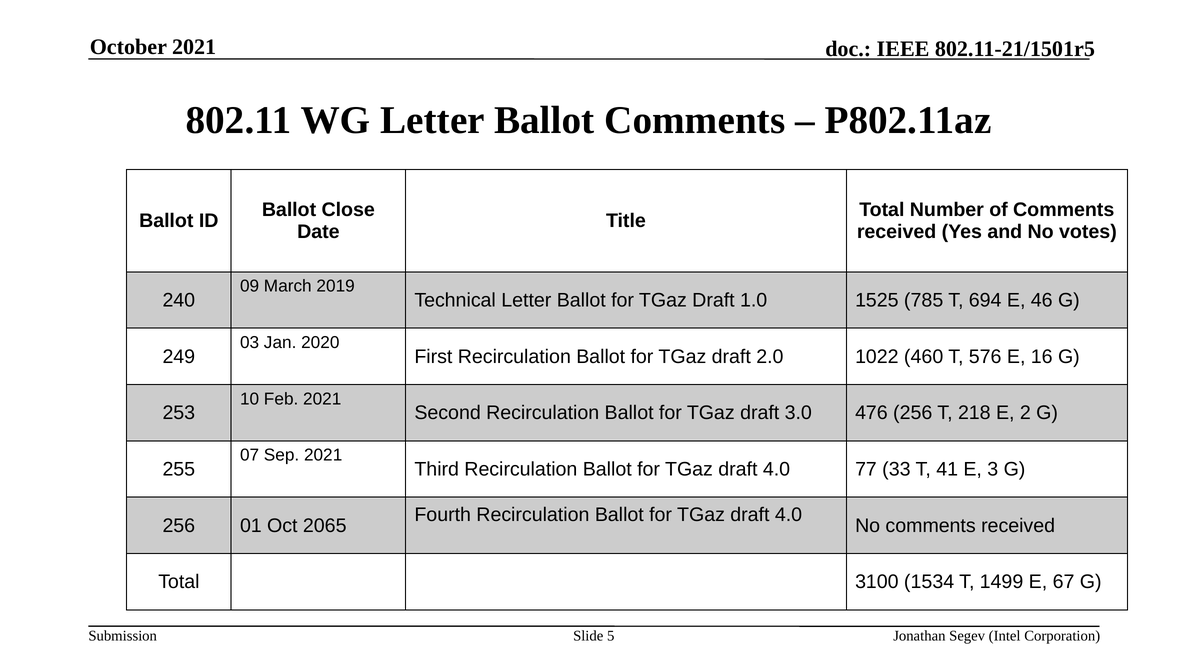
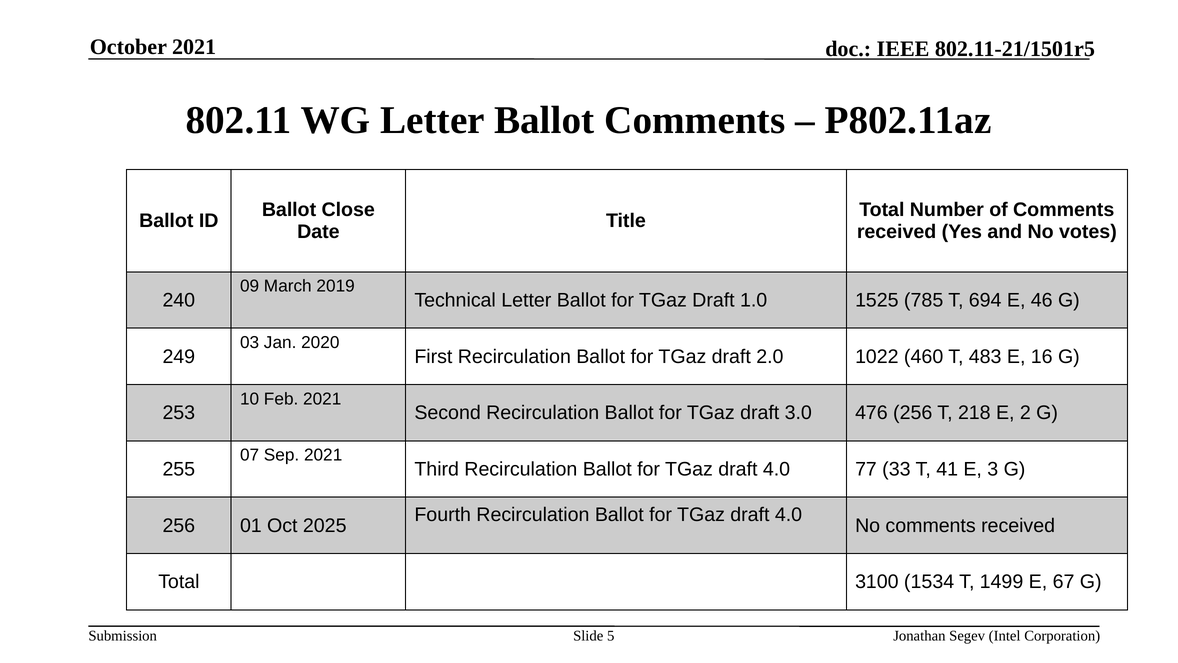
576: 576 -> 483
2065: 2065 -> 2025
